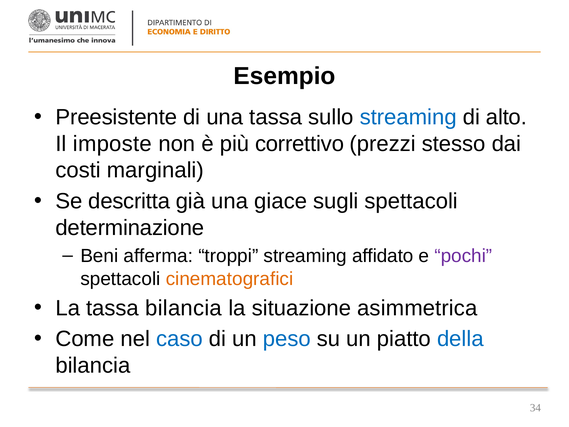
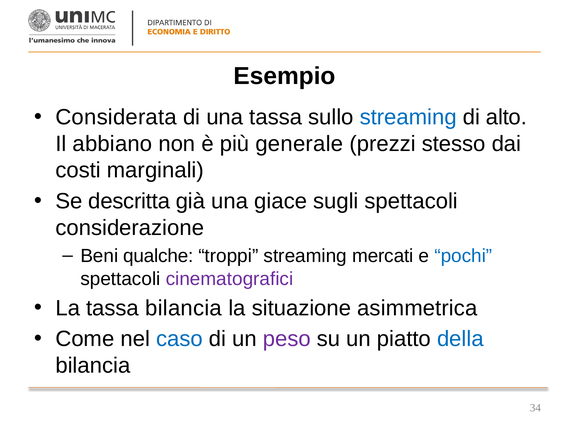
Preesistente: Preesistente -> Considerata
imposte: imposte -> abbiano
correttivo: correttivo -> generale
determinazione: determinazione -> considerazione
afferma: afferma -> qualche
affidato: affidato -> mercati
pochi colour: purple -> blue
cinematografici colour: orange -> purple
peso colour: blue -> purple
